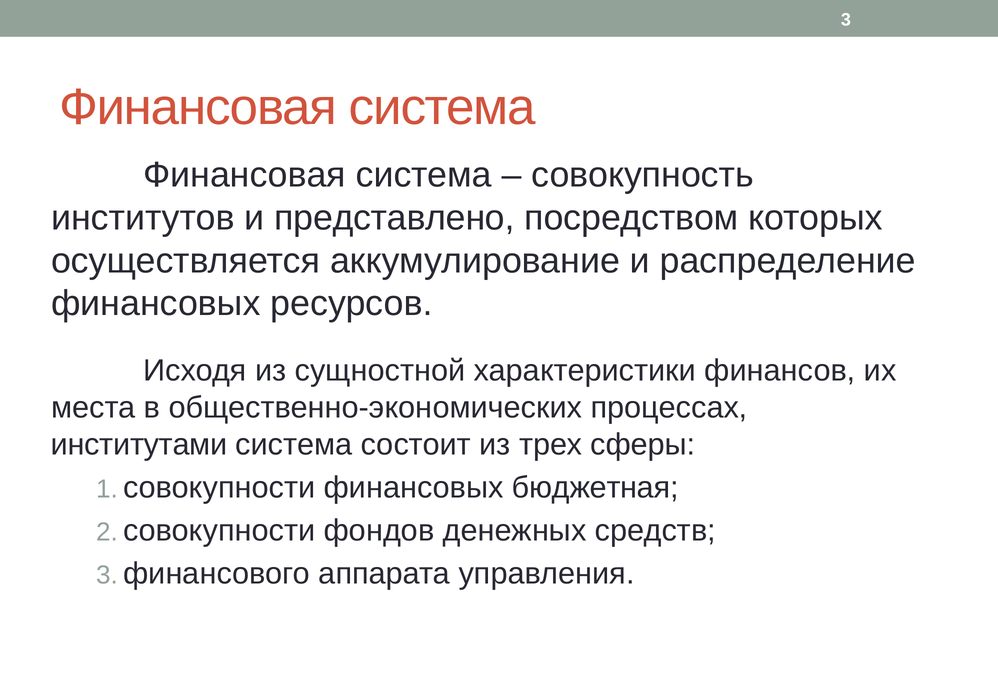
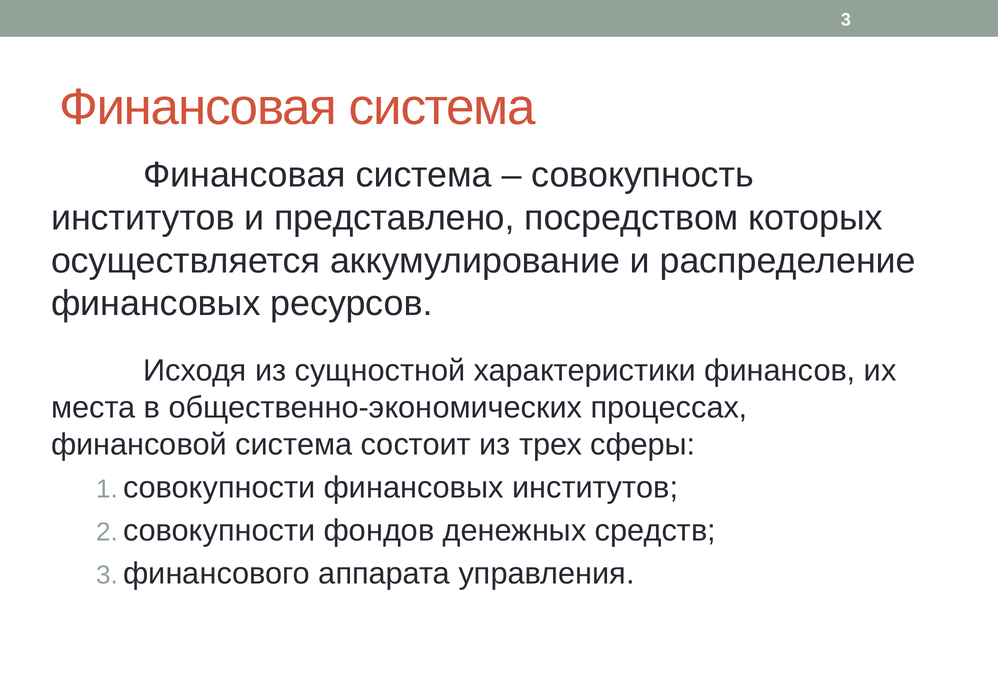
институтами: институтами -> финансовой
финансовых бюджетная: бюджетная -> институтов
